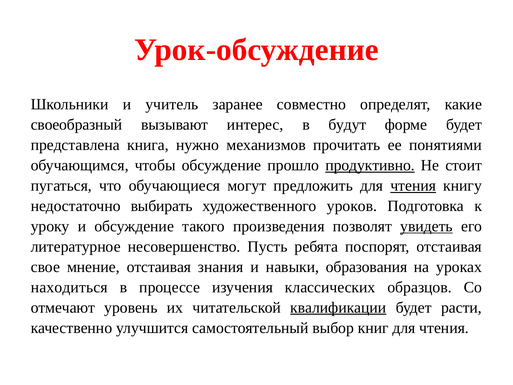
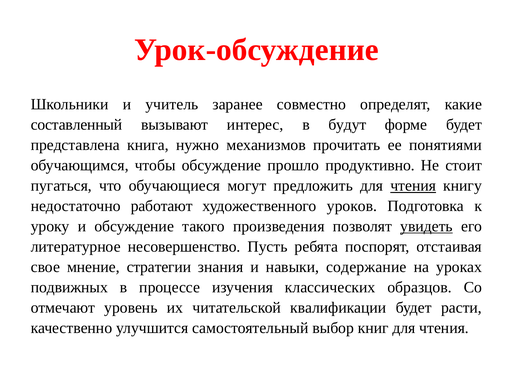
своеобразный: своеобразный -> составленный
продуктивно underline: present -> none
выбирать: выбирать -> работают
мнение отстаивая: отстаивая -> стратегии
образования: образования -> содержание
находиться: находиться -> подвижных
квалификации underline: present -> none
